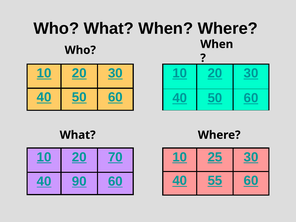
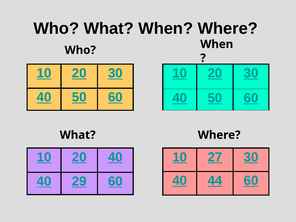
20 70: 70 -> 40
25: 25 -> 27
55: 55 -> 44
90: 90 -> 29
